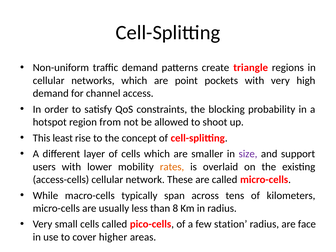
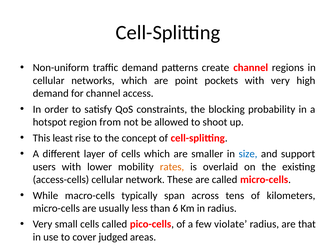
create triangle: triangle -> channel
size colour: purple -> blue
8: 8 -> 6
station: station -> violate
face: face -> that
higher: higher -> judged
